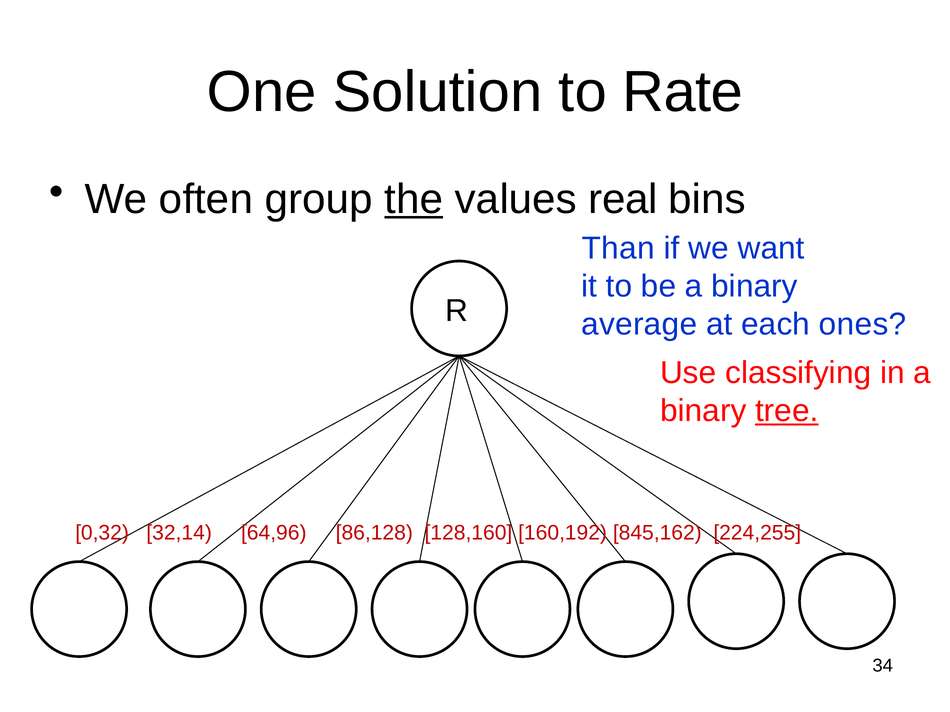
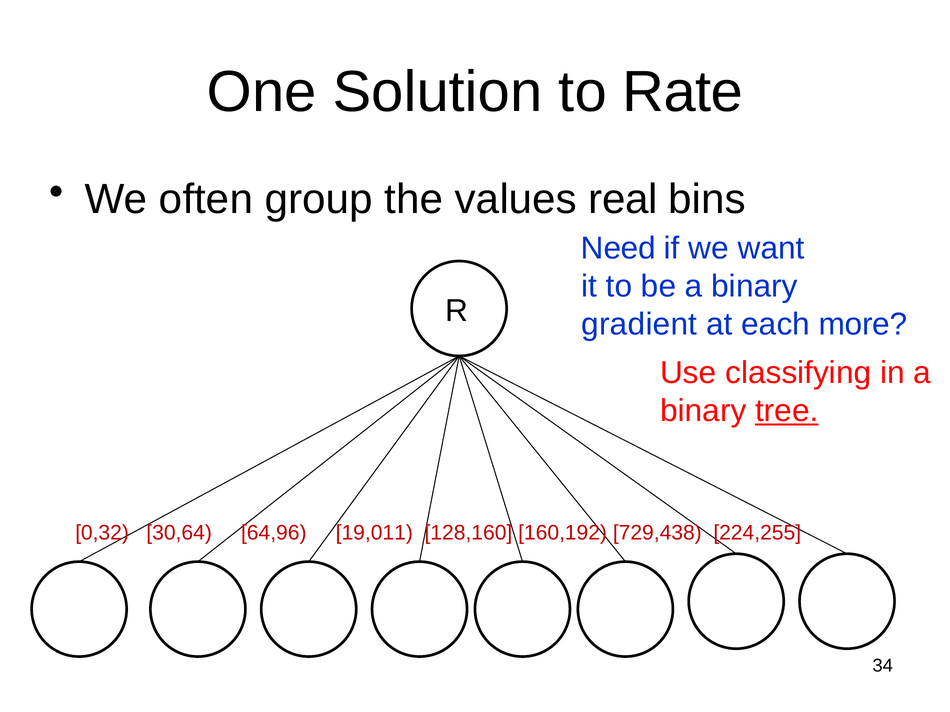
the underline: present -> none
Than: Than -> Need
average: average -> gradient
ones: ones -> more
32,14: 32,14 -> 30,64
86,128: 86,128 -> 19,011
845,162: 845,162 -> 729,438
